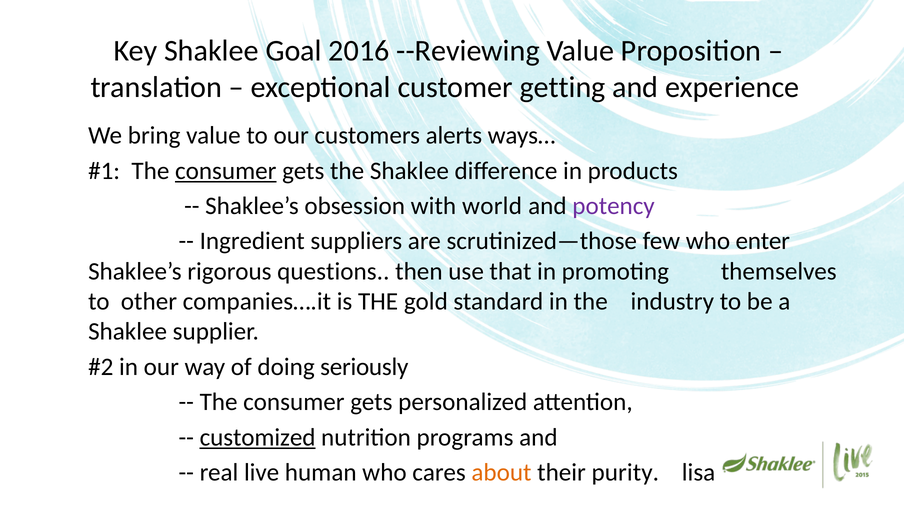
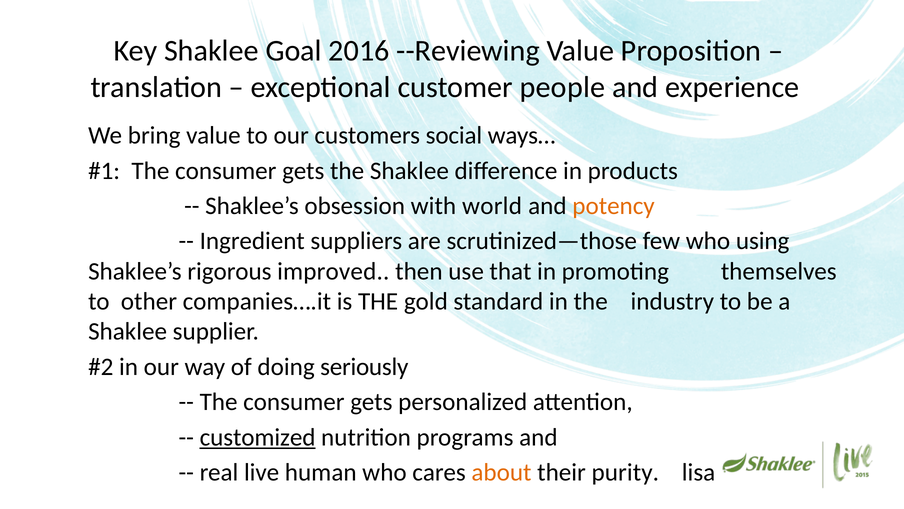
getting: getting -> people
alerts: alerts -> social
consumer at (226, 171) underline: present -> none
potency colour: purple -> orange
enter: enter -> using
questions: questions -> improved
